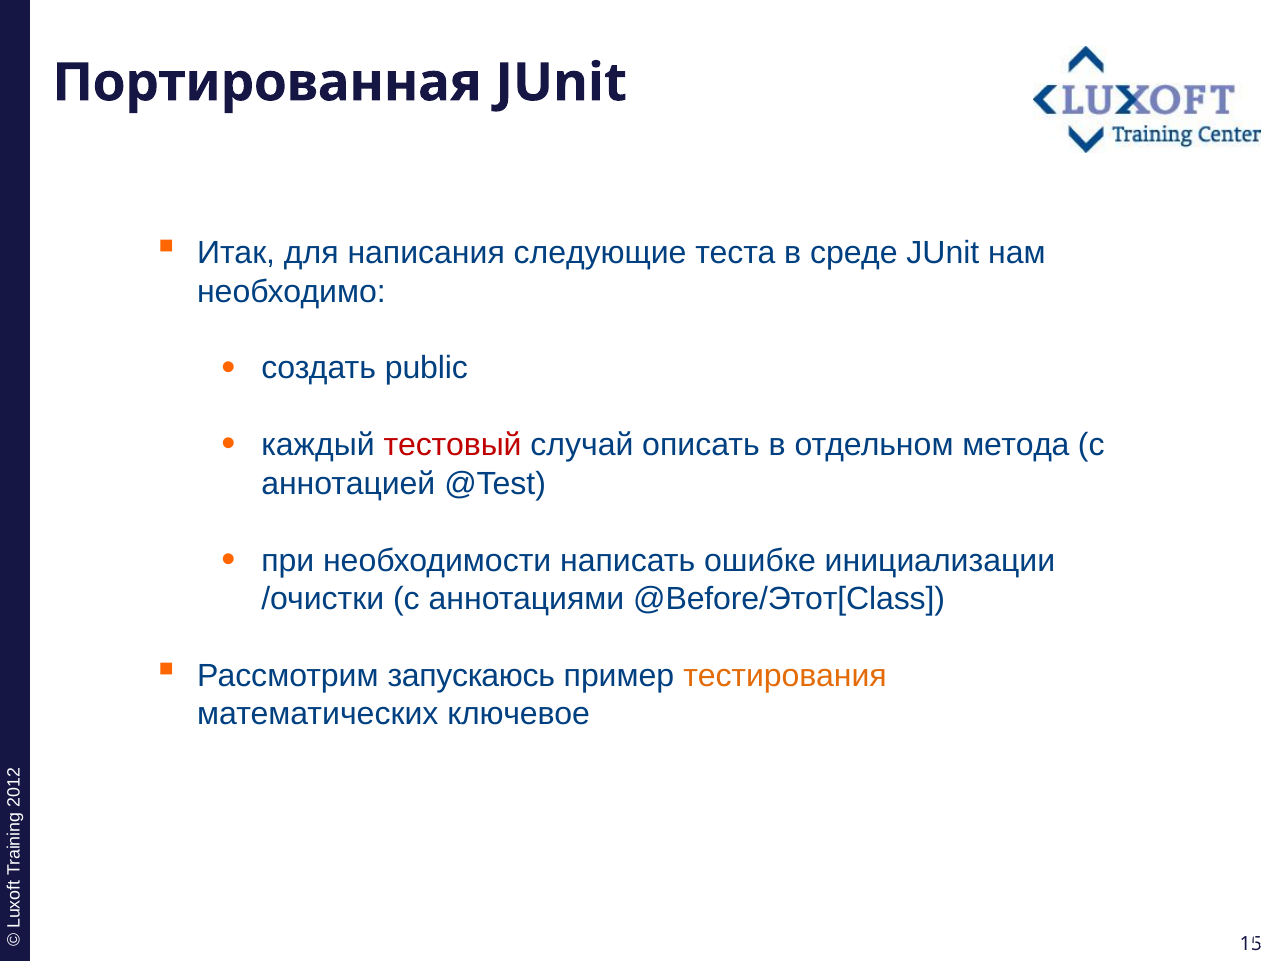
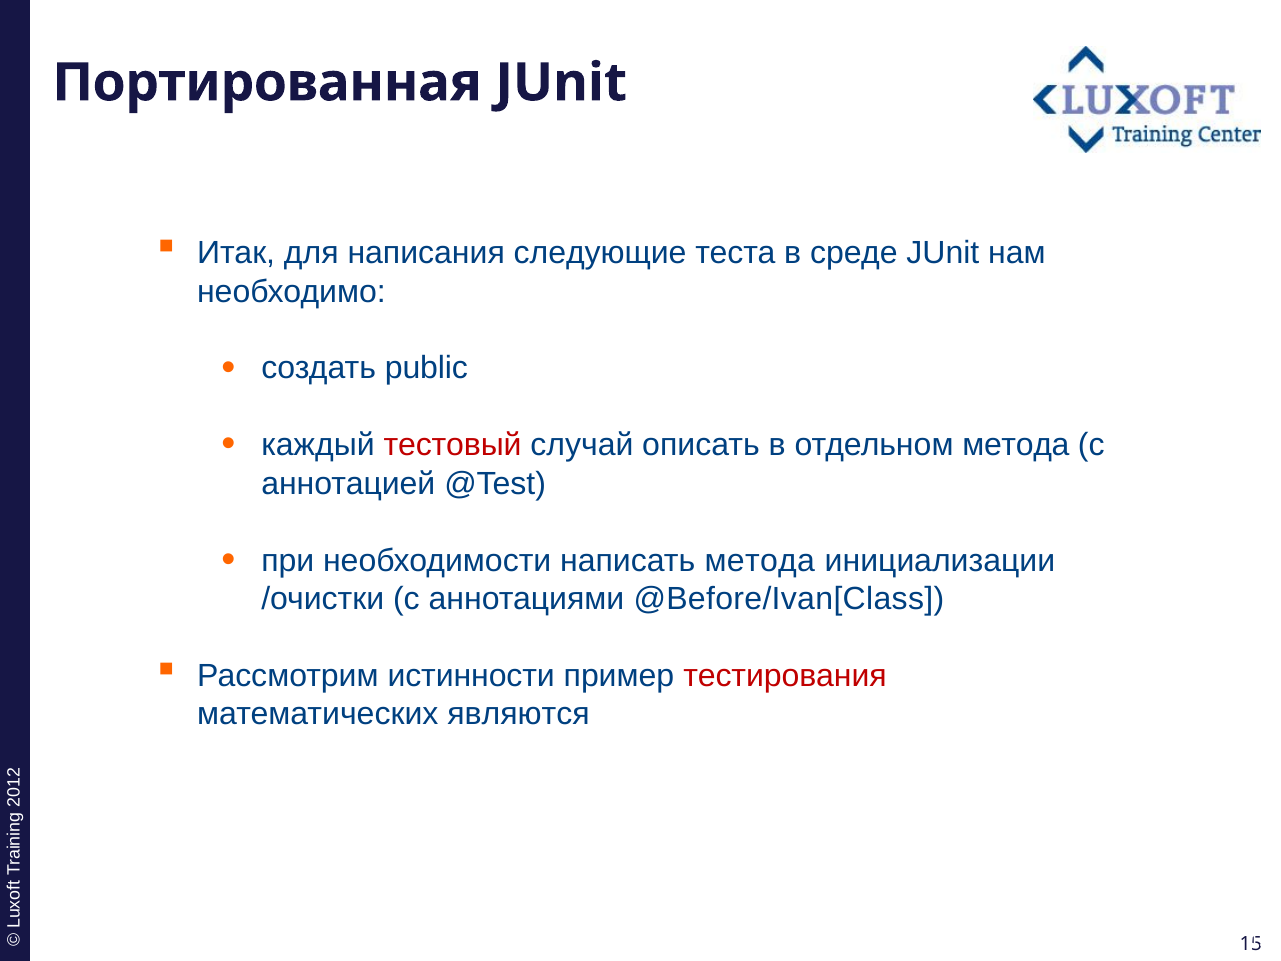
написать ошибке: ошибке -> метода
@Before/Этот[Class: @Before/Этот[Class -> @Before/Ivan[Class
запускаюсь: запускаюсь -> истинности
тестирования colour: orange -> red
ключевое: ключевое -> являются
